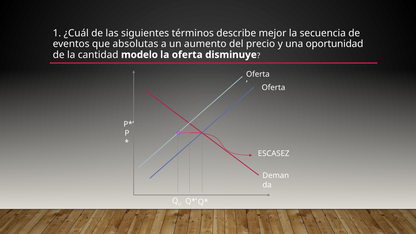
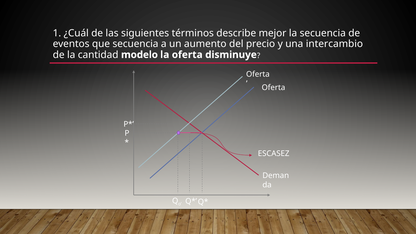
que absolutas: absolutas -> secuencia
oportunidad: oportunidad -> intercambio
